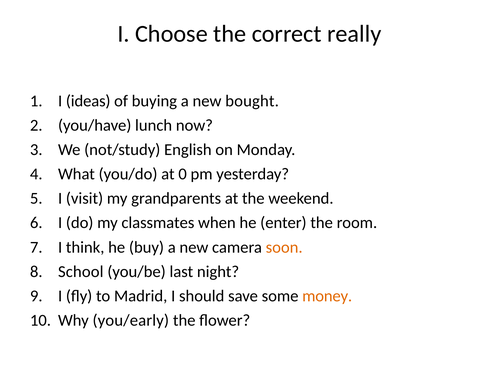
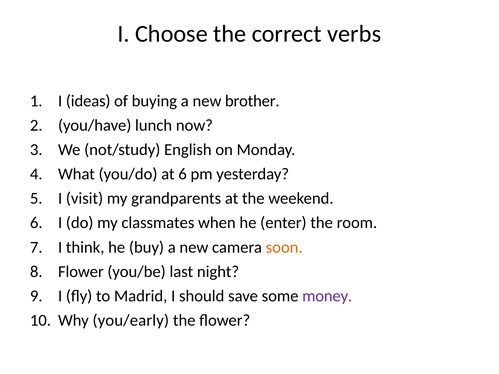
really: really -> verbs
bought: bought -> brother
at 0: 0 -> 6
School at (81, 272): School -> Flower
money colour: orange -> purple
